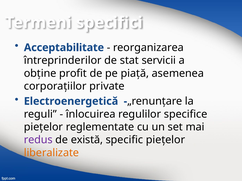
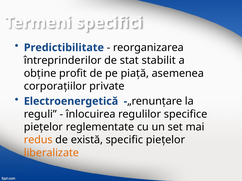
Acceptabilitate: Acceptabilitate -> Predictibilitate
servicii: servicii -> stabilit
redus colour: purple -> orange
